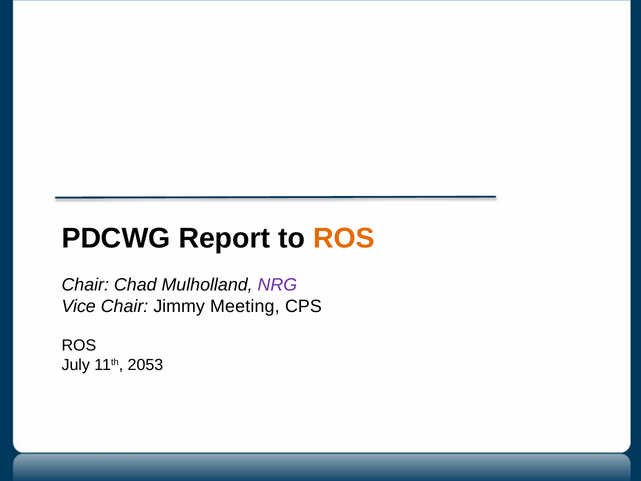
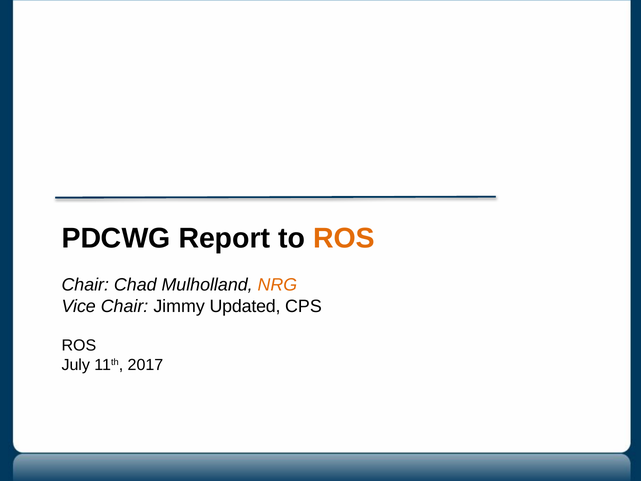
NRG colour: purple -> orange
Meeting: Meeting -> Updated
2053: 2053 -> 2017
